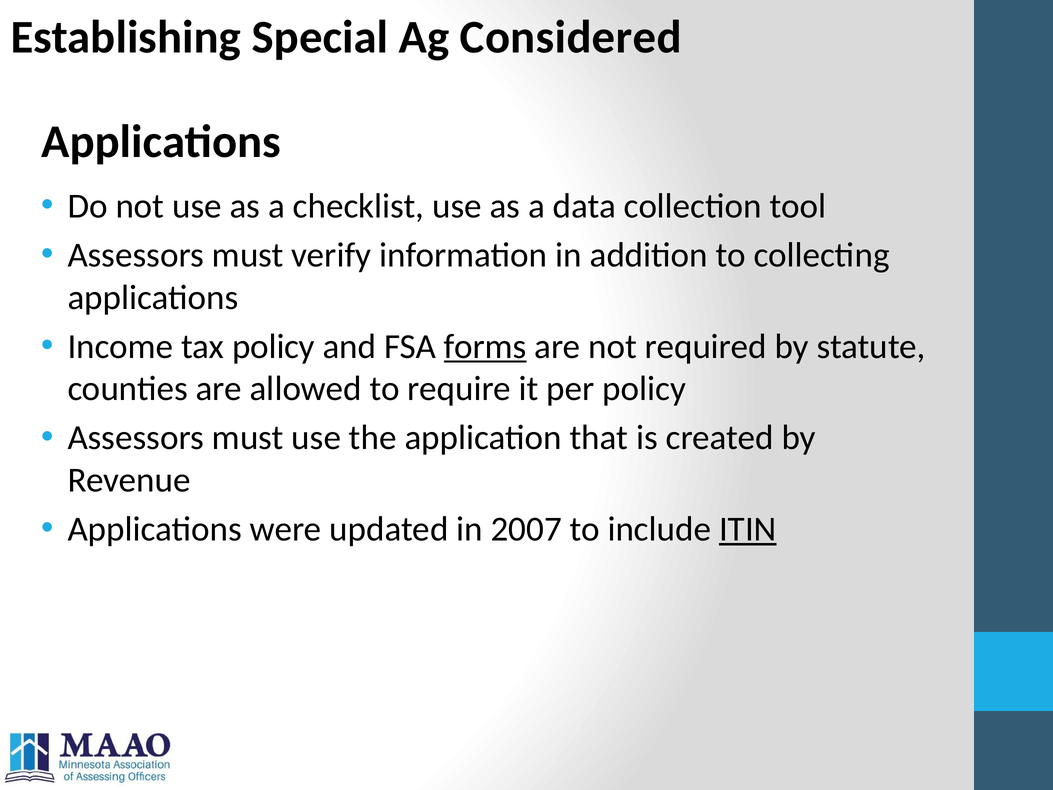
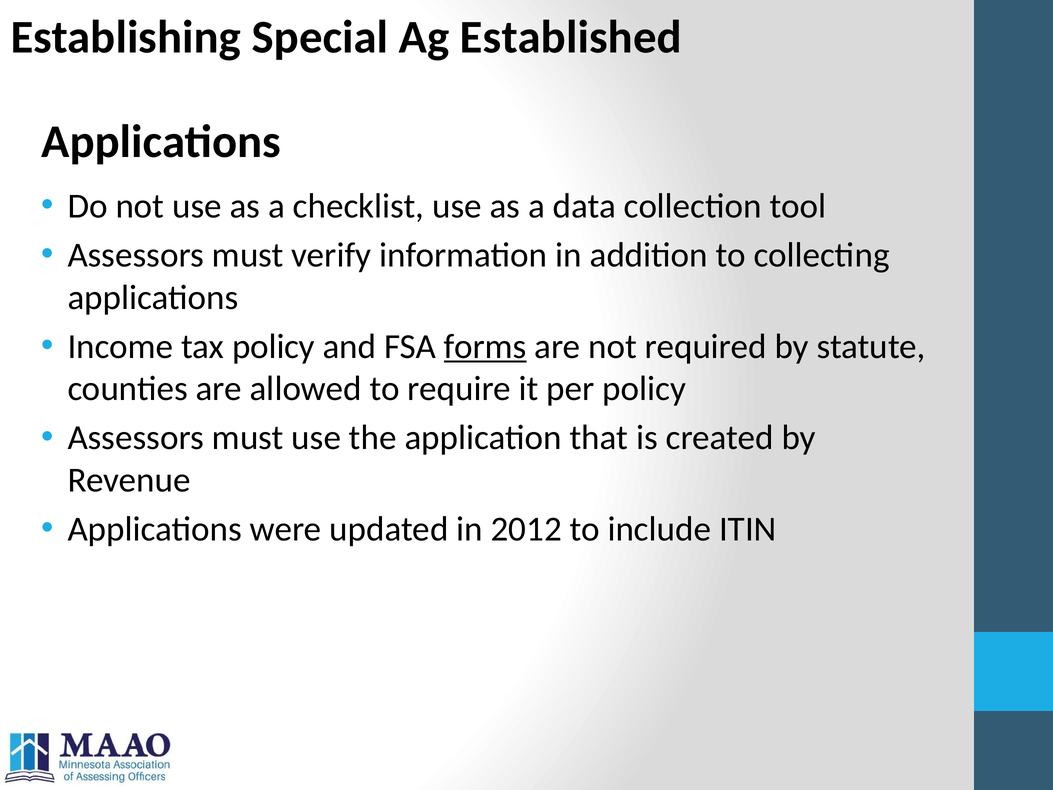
Considered: Considered -> Established
2007: 2007 -> 2012
ITIN underline: present -> none
